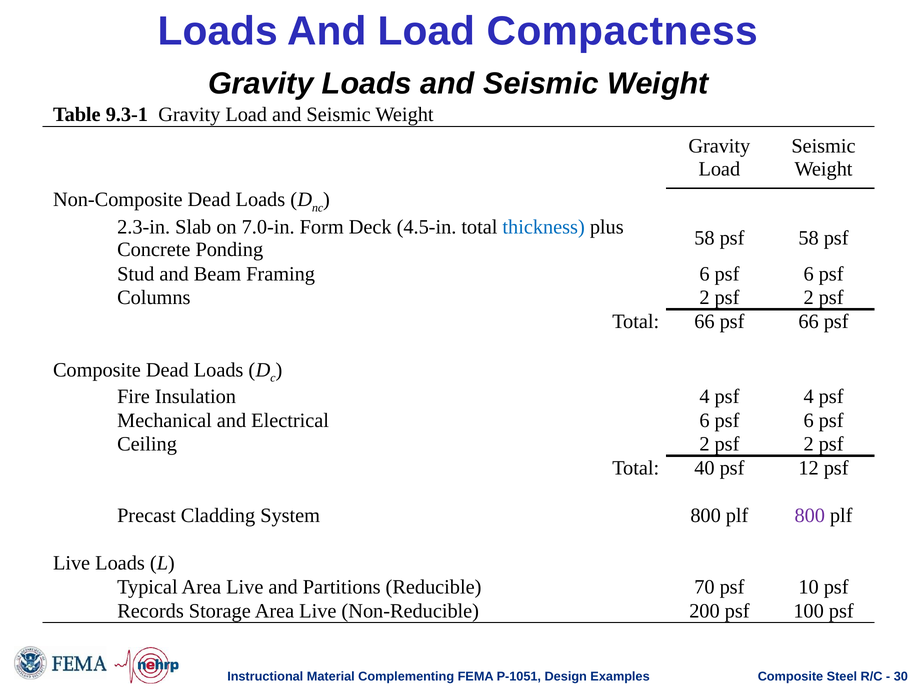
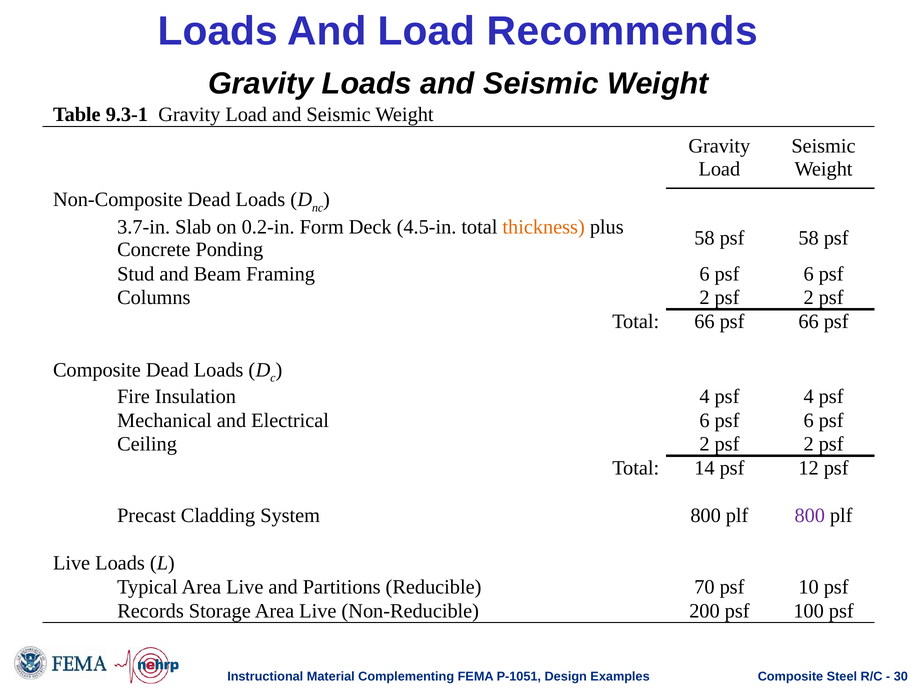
Compactness: Compactness -> Recommends
2.3-in: 2.3-in -> 3.7-in
7.0-in: 7.0-in -> 0.2-in
thickness colour: blue -> orange
40: 40 -> 14
